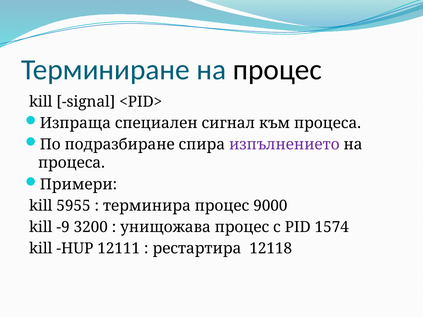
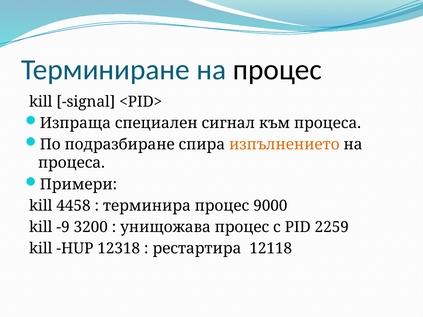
изпълнението colour: purple -> orange
5955: 5955 -> 4458
1574: 1574 -> 2259
12111: 12111 -> 12318
